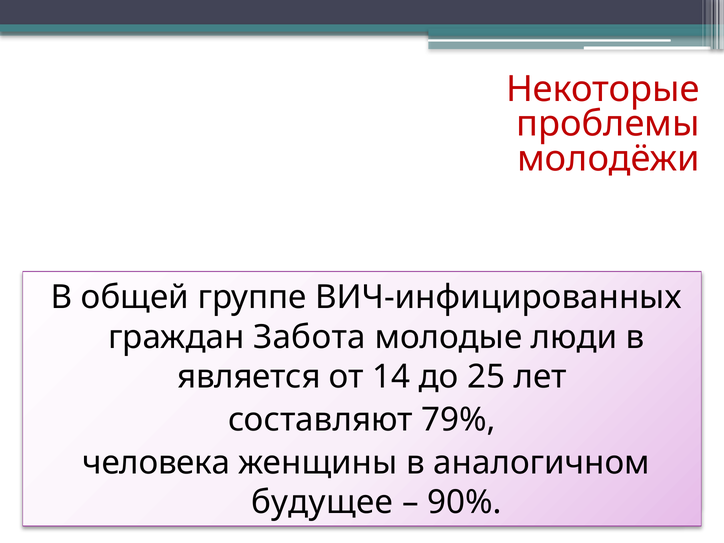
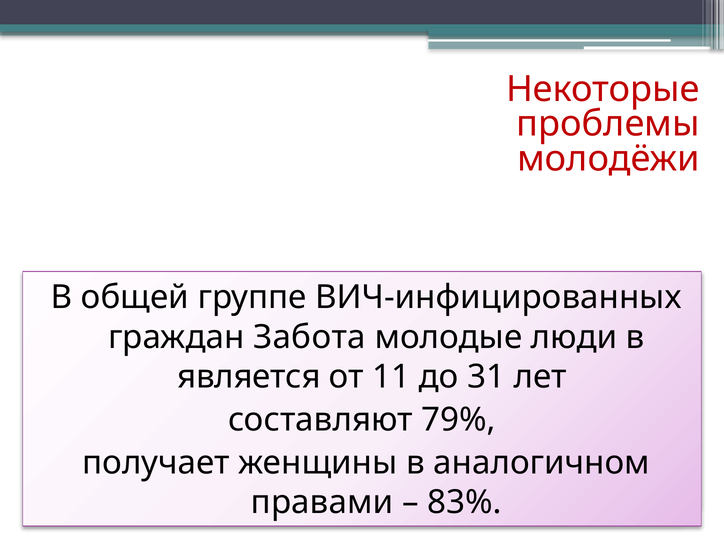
14: 14 -> 11
25: 25 -> 31
человека: человека -> получает
будущее: будущее -> правами
90%: 90% -> 83%
